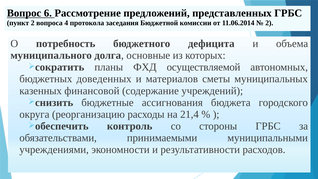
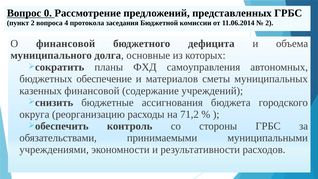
6: 6 -> 0
О потребность: потребность -> финансовой
осуществляемой: осуществляемой -> самоуправления
доведенных: доведенных -> обеспечение
21,4: 21,4 -> 71,2
